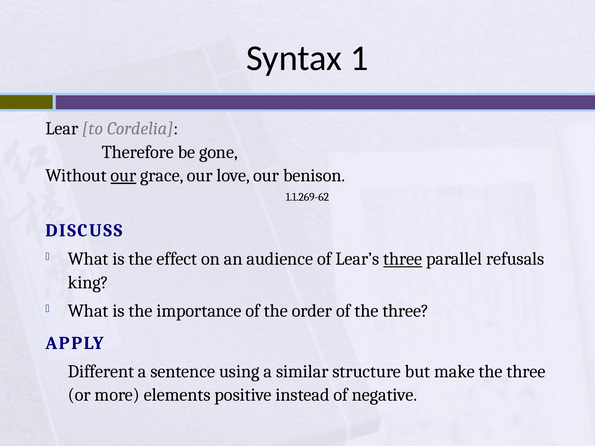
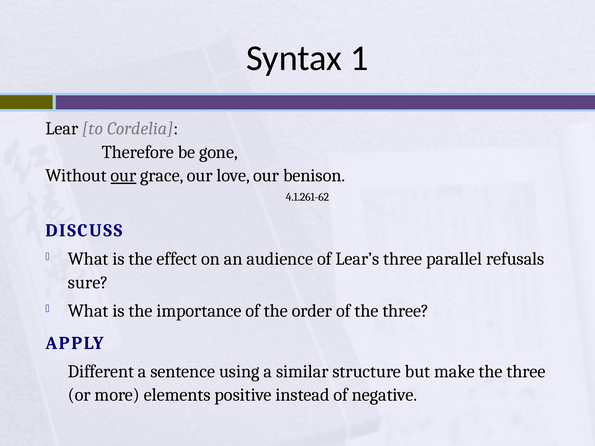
1.1.269-62: 1.1.269-62 -> 4.1.261-62
three at (403, 259) underline: present -> none
king: king -> sure
